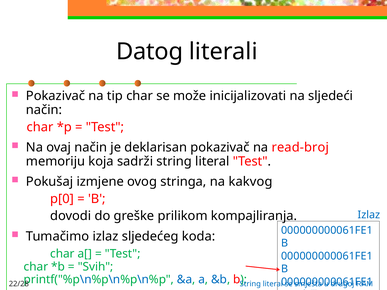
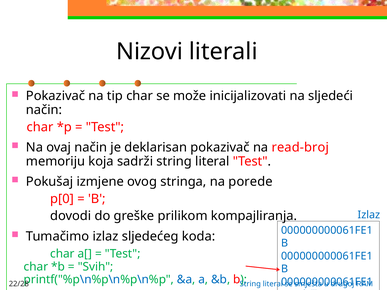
Datog: Datog -> Nizovi
kakvog: kakvog -> porede
